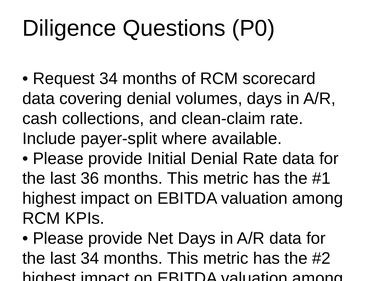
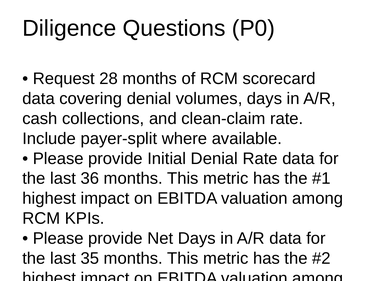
Request 34: 34 -> 28
last 34: 34 -> 35
